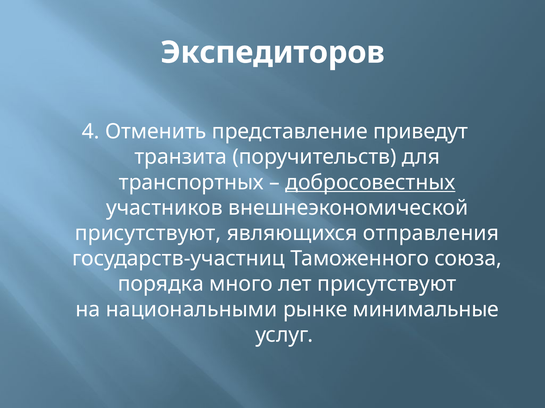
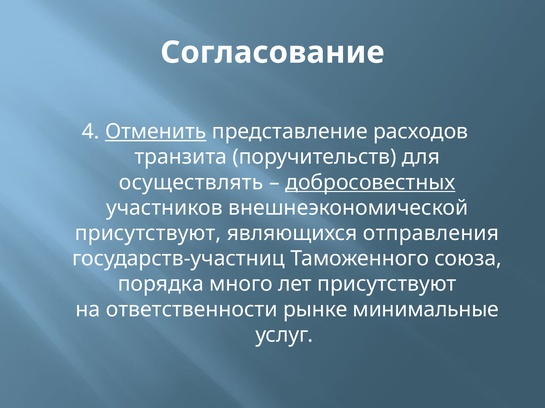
Экспедиторов: Экспедиторов -> Согласование
Отменить underline: none -> present
приведут: приведут -> расходов
транспортных: транспортных -> осуществлять
национальными: национальными -> ответственности
